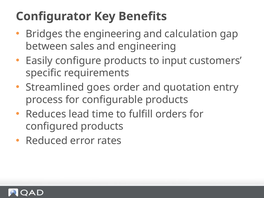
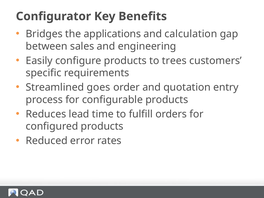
the engineering: engineering -> applications
input: input -> trees
